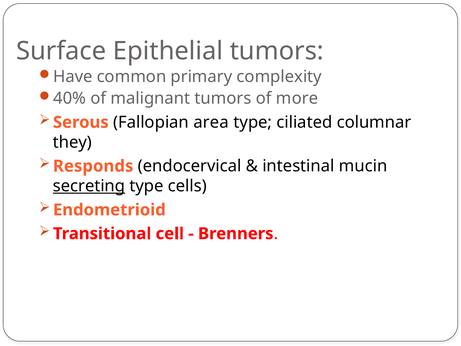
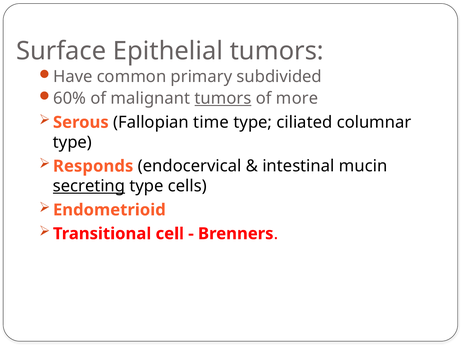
complexity: complexity -> subdivided
40%: 40% -> 60%
tumors at (223, 98) underline: none -> present
area: area -> time
they at (72, 142): they -> type
